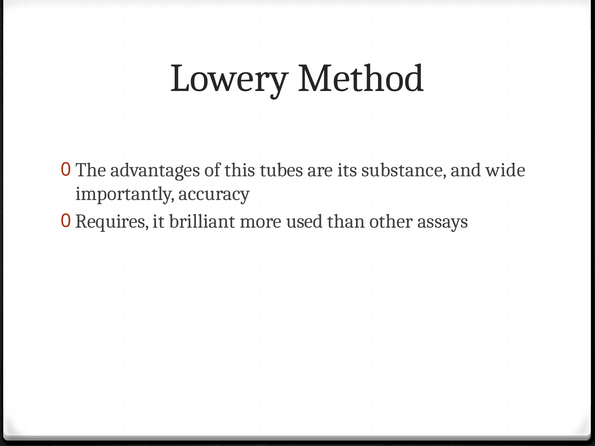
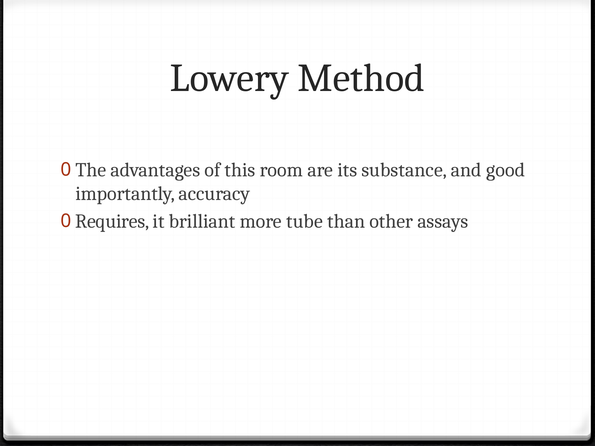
tubes: tubes -> room
wide: wide -> good
used: used -> tube
